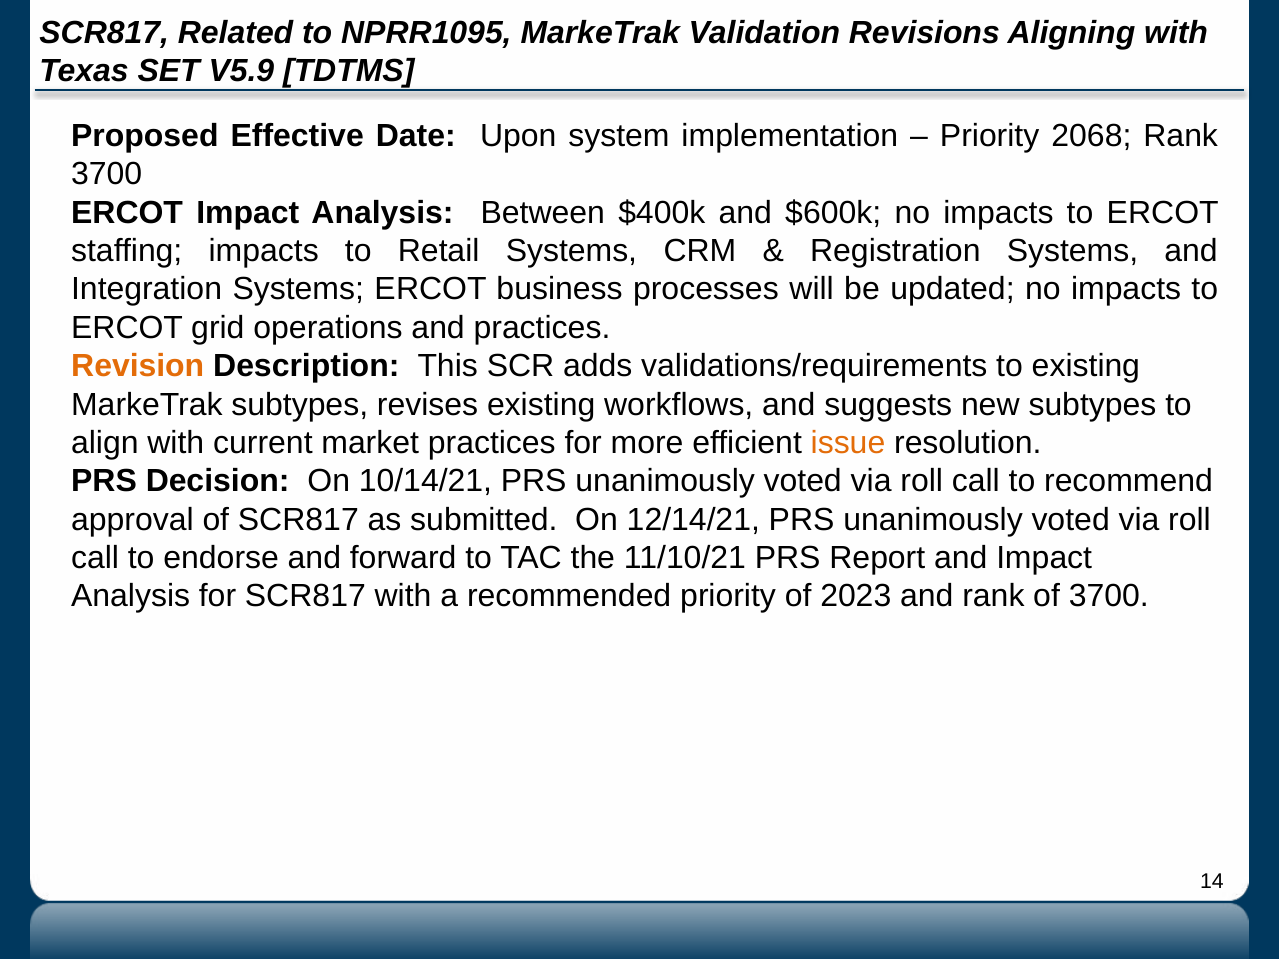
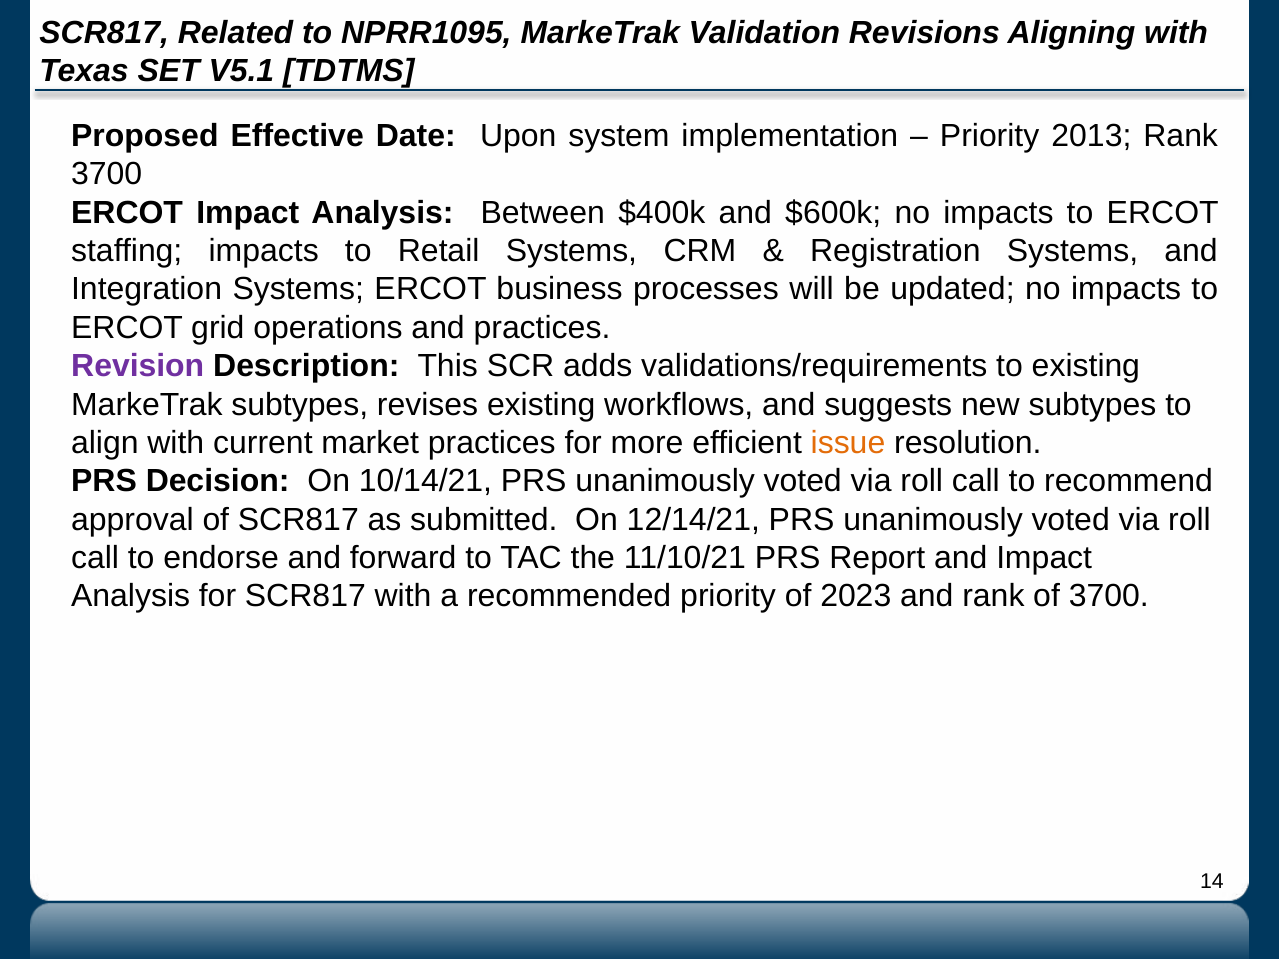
V5.9: V5.9 -> V5.1
2068: 2068 -> 2013
Revision colour: orange -> purple
